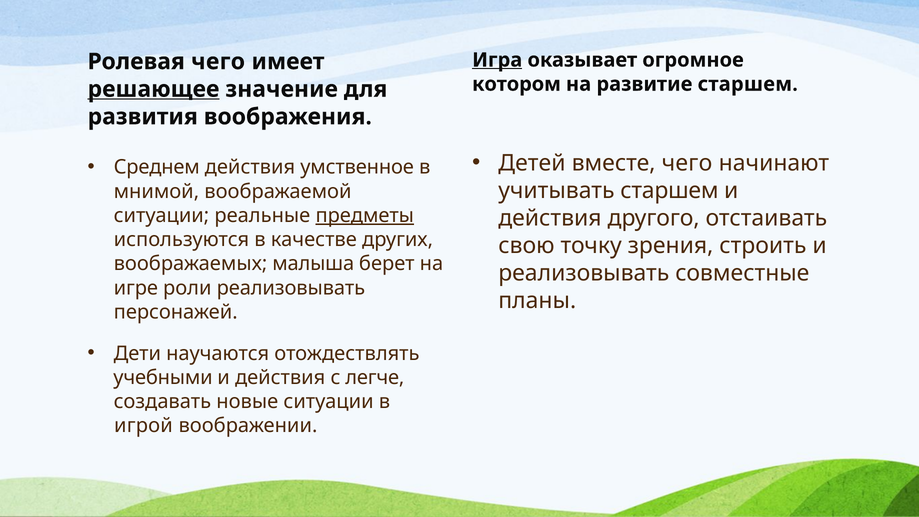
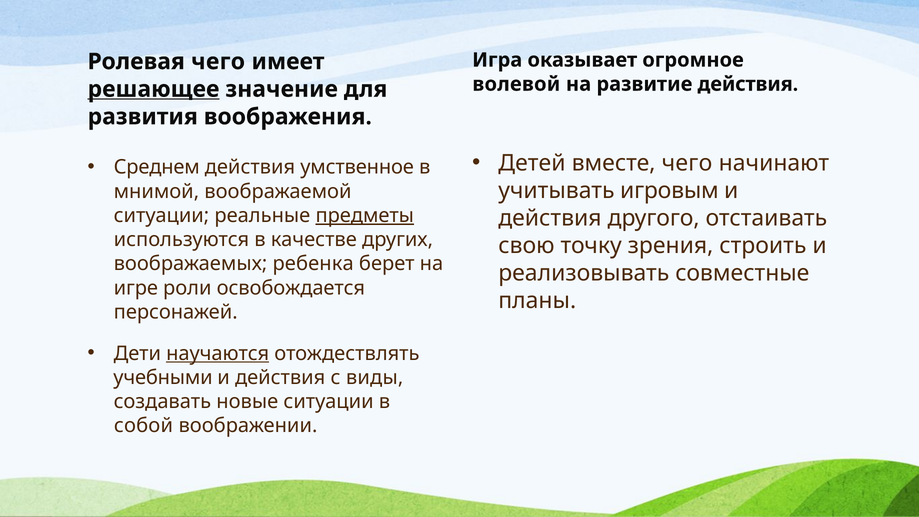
Игра underline: present -> none
котором: котором -> волевой
развитие старшем: старшем -> действия
учитывать старшем: старшем -> игровым
малыша: малыша -> ребенка
роли реализовывать: реализовывать -> освобождается
научаются underline: none -> present
легче: легче -> виды
игрой: игрой -> собой
